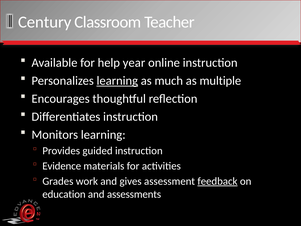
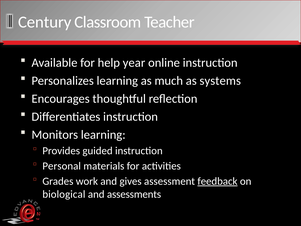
learning at (117, 81) underline: present -> none
multiple: multiple -> systems
Evidence: Evidence -> Personal
education: education -> biological
